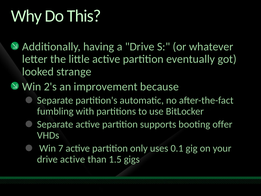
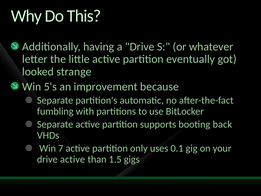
2's: 2's -> 5's
offer: offer -> back
